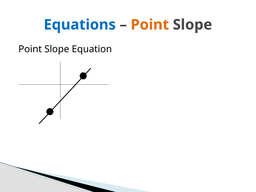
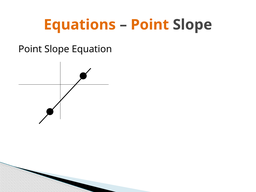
Equations colour: blue -> orange
